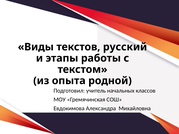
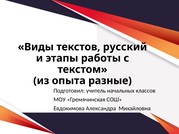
родной: родной -> разные
